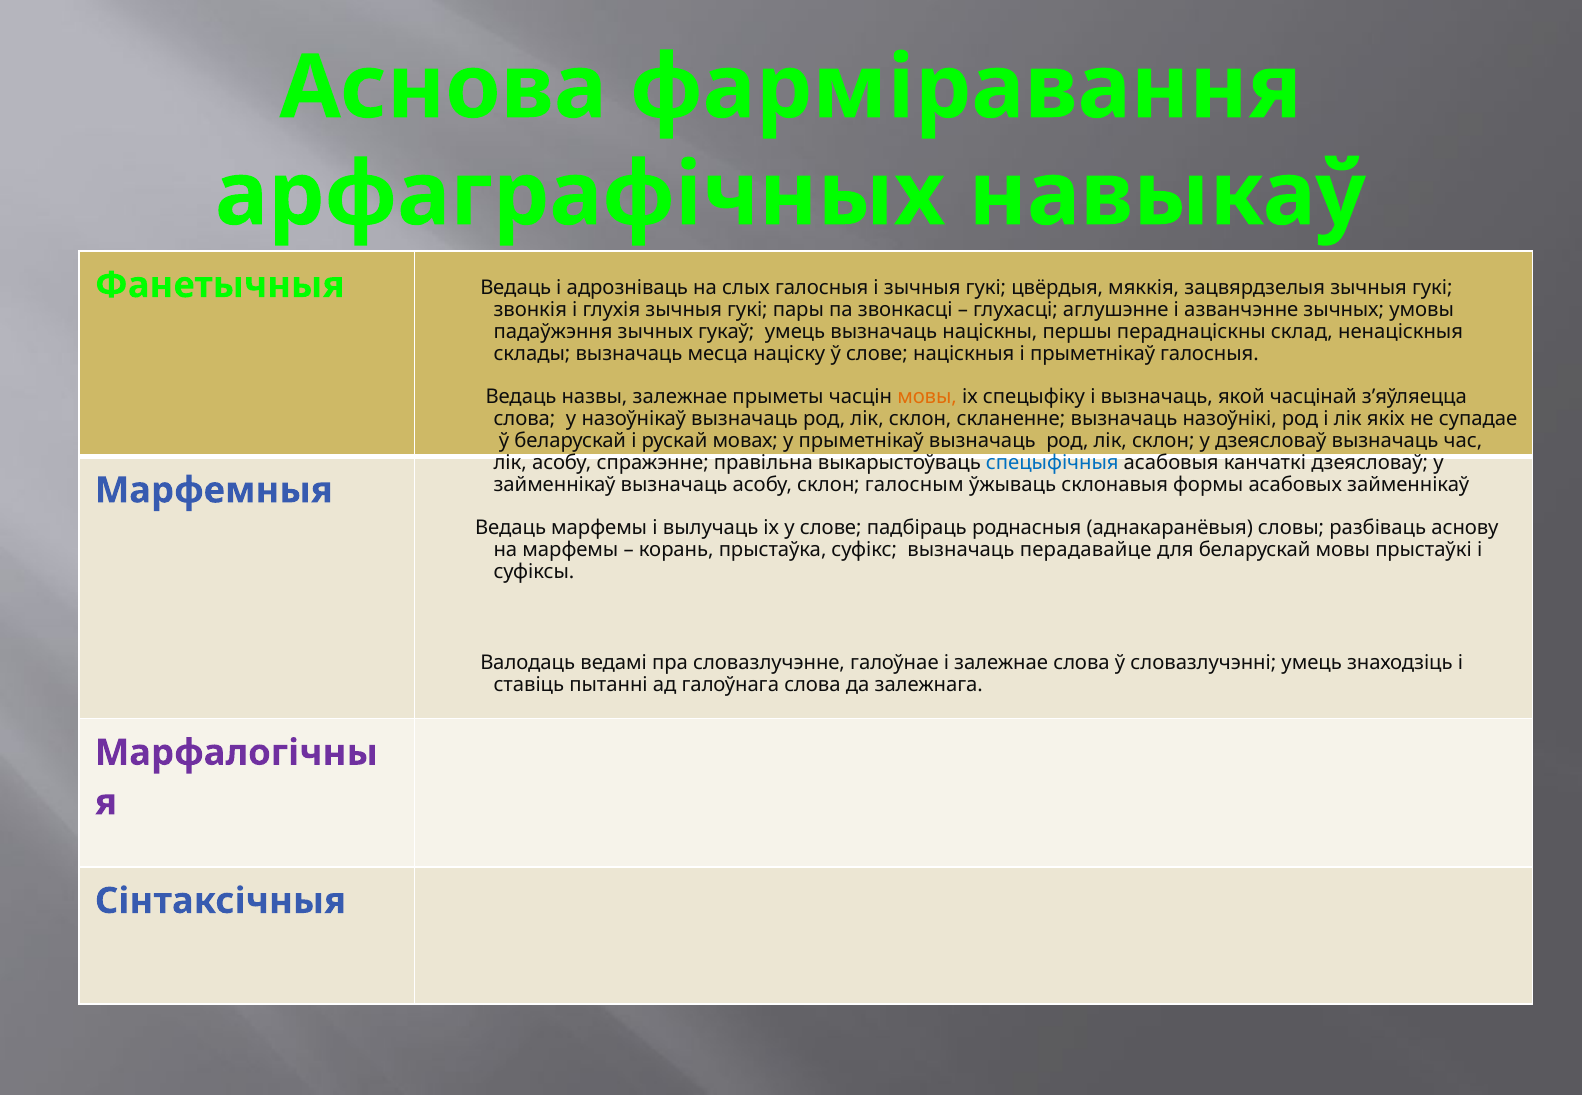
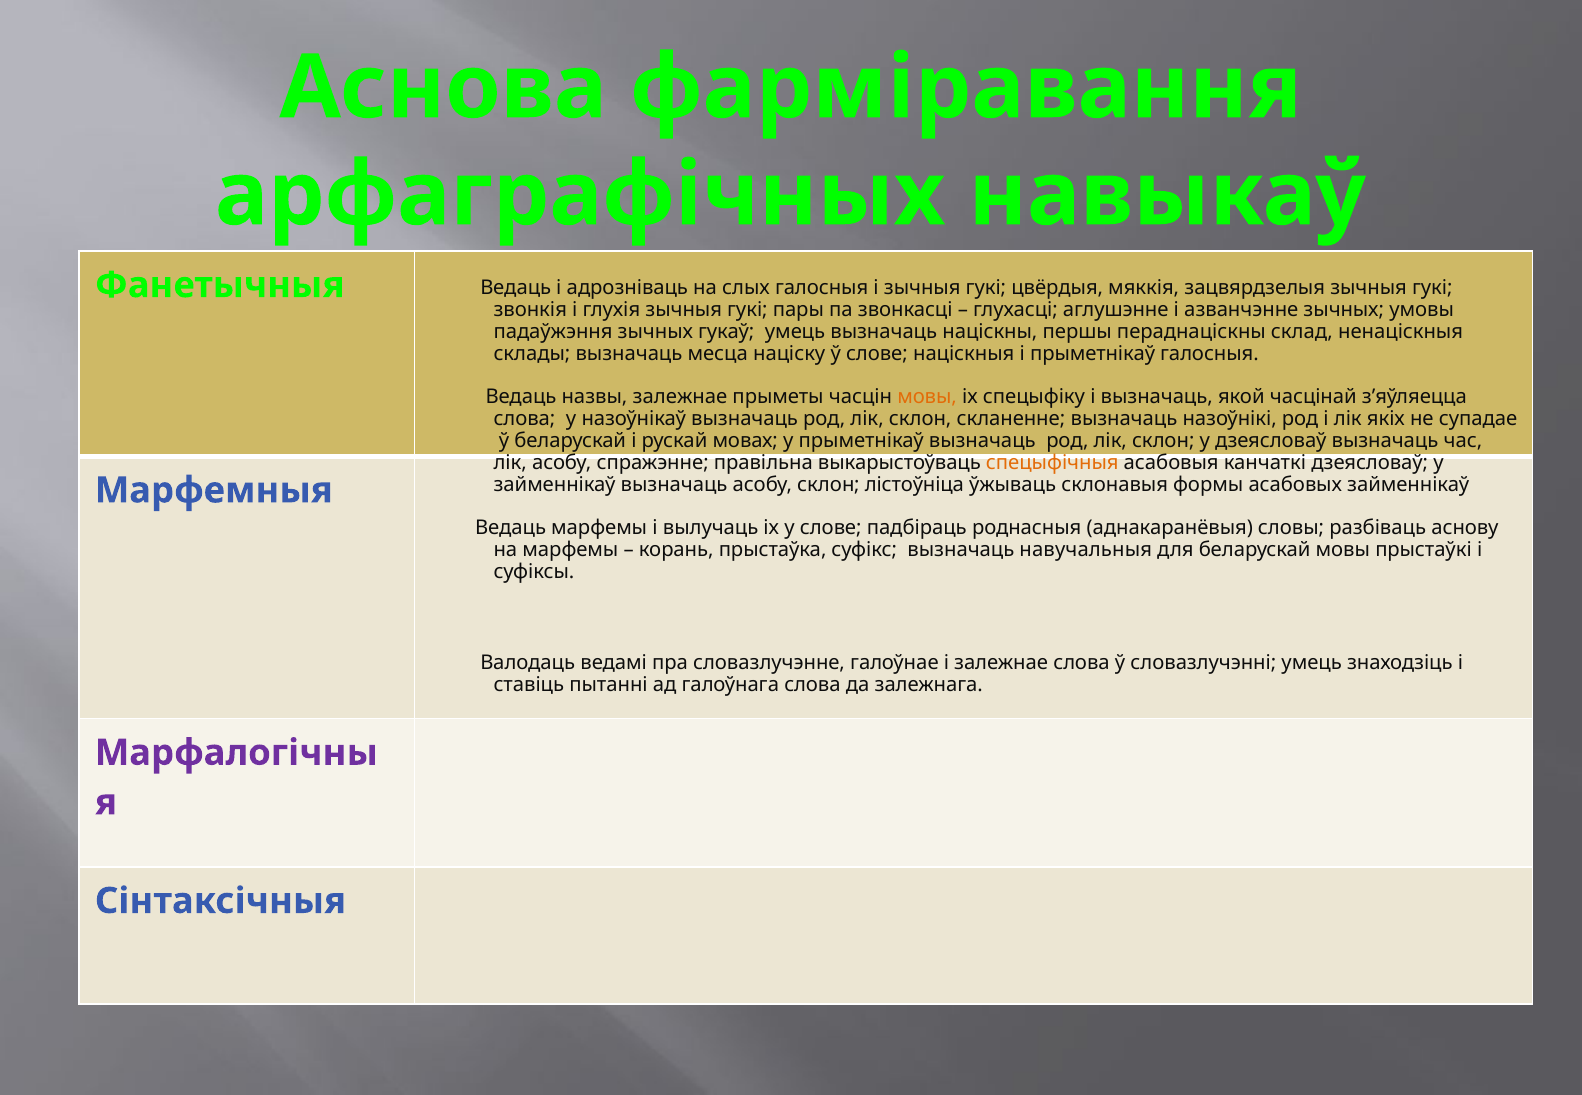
спецыфічныя colour: blue -> orange
галосным: галосным -> лістоўніца
перадавайце: перадавайце -> навучальныя
